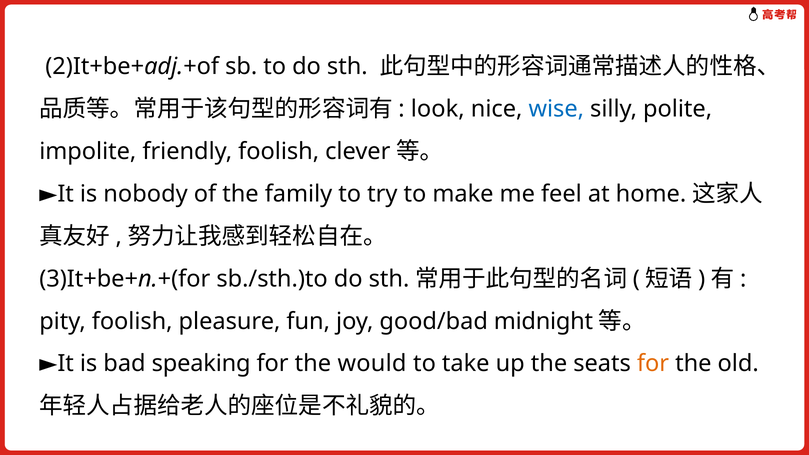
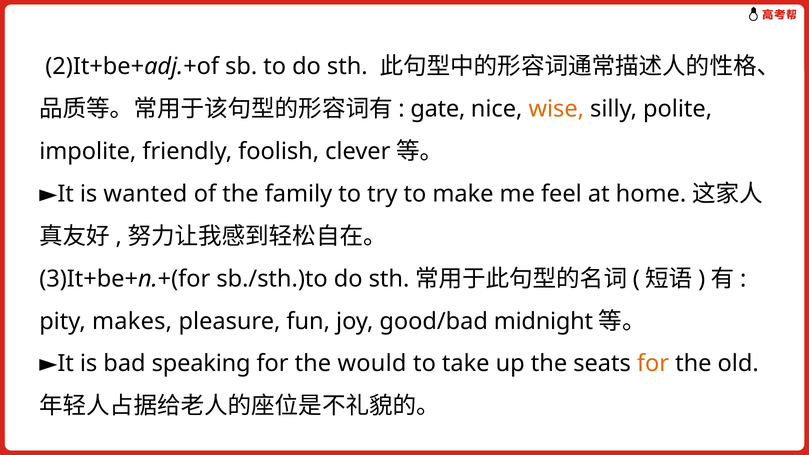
look: look -> gate
wise colour: blue -> orange
nobody: nobody -> wanted
pity foolish: foolish -> makes
